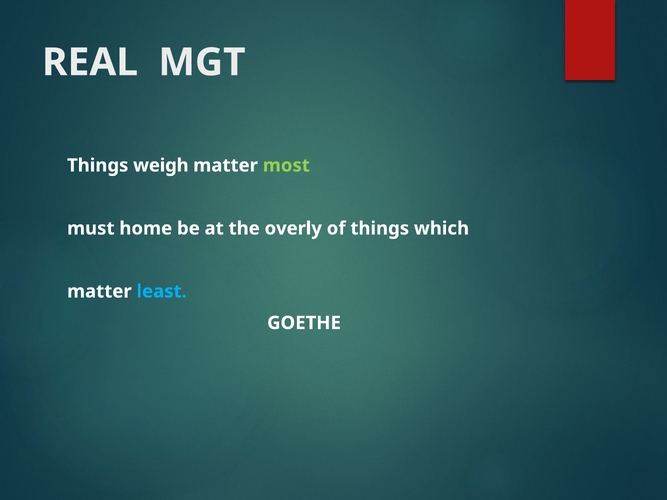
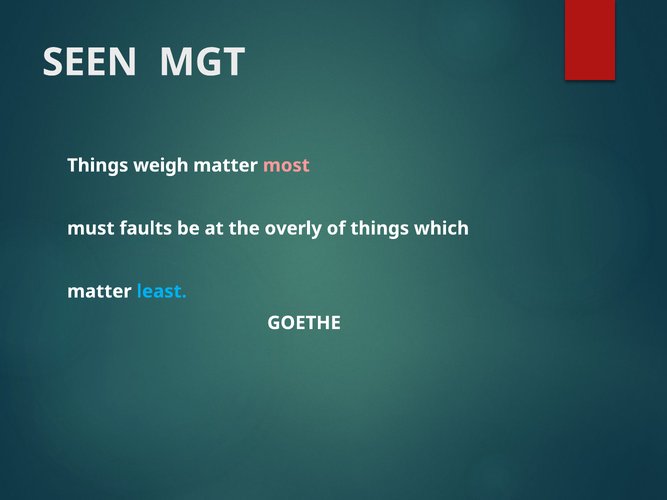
REAL: REAL -> SEEN
most colour: light green -> pink
home: home -> faults
